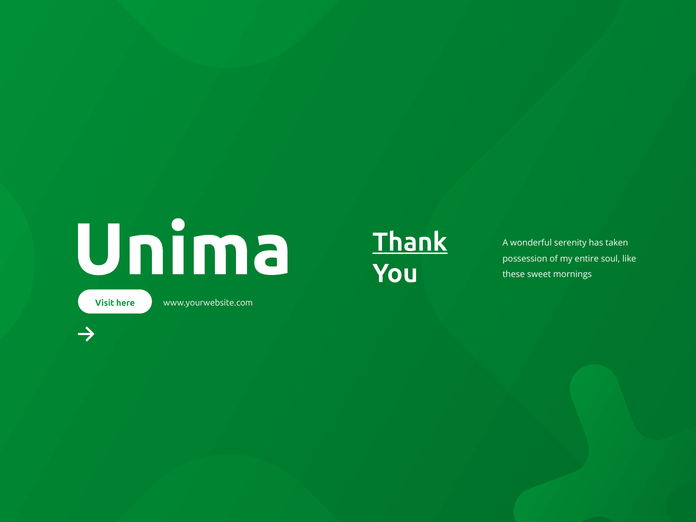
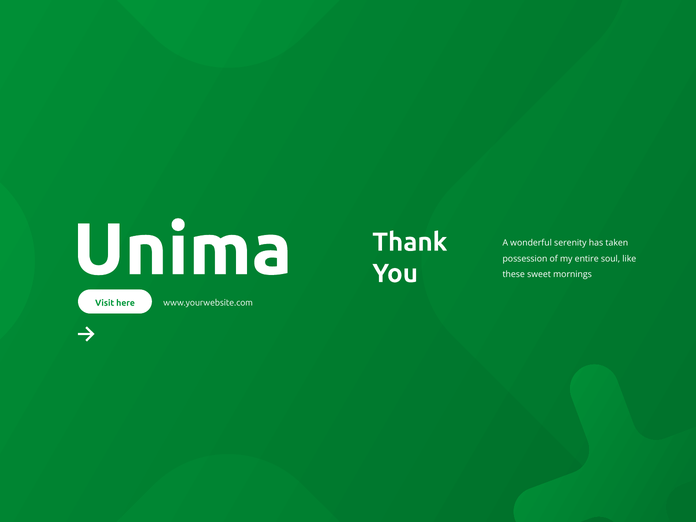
Thank underline: present -> none
